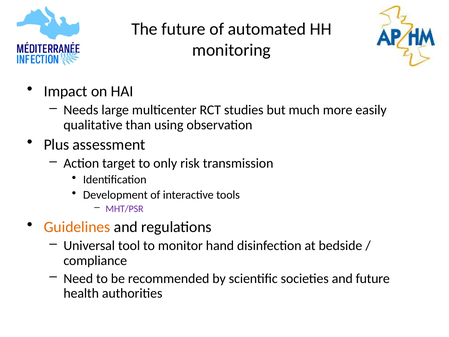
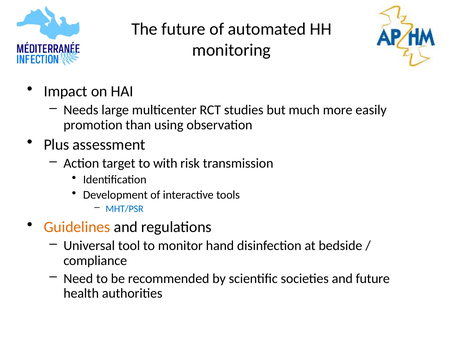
qualitative: qualitative -> promotion
only: only -> with
MHT/PSR colour: purple -> blue
